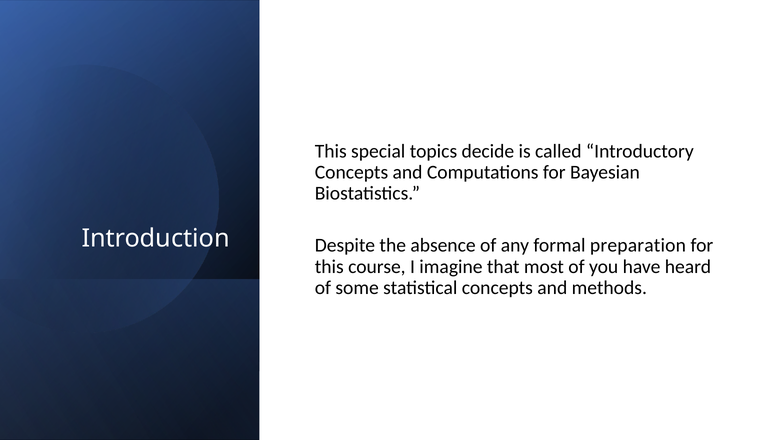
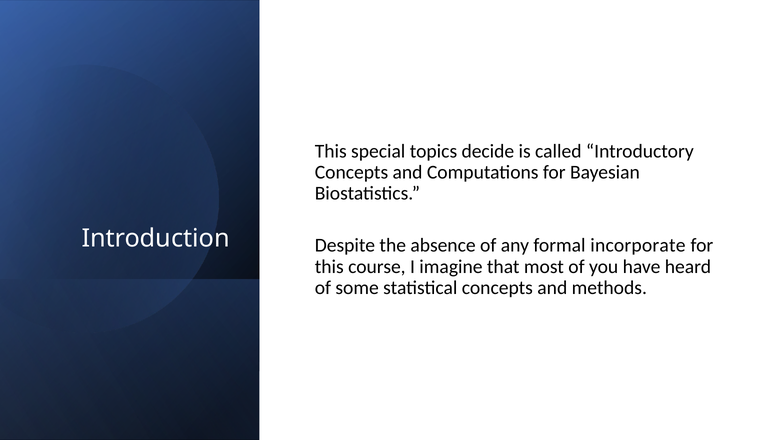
preparation: preparation -> incorporate
